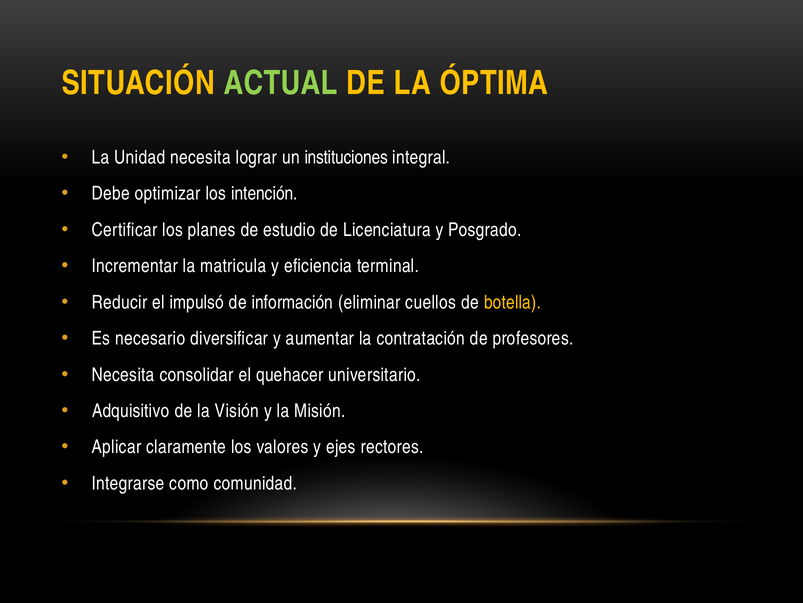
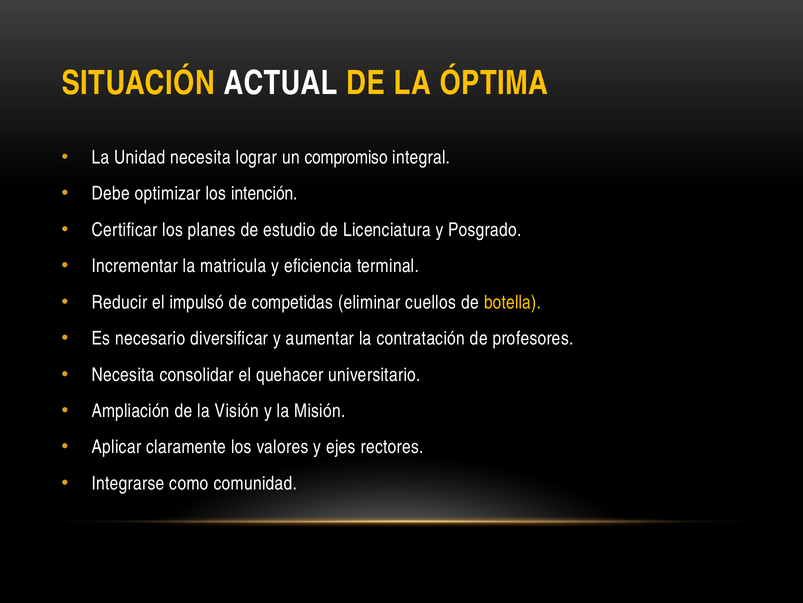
ACTUAL colour: light green -> white
instituciones: instituciones -> compromiso
información: información -> competidas
Adquisitivo: Adquisitivo -> Ampliación
